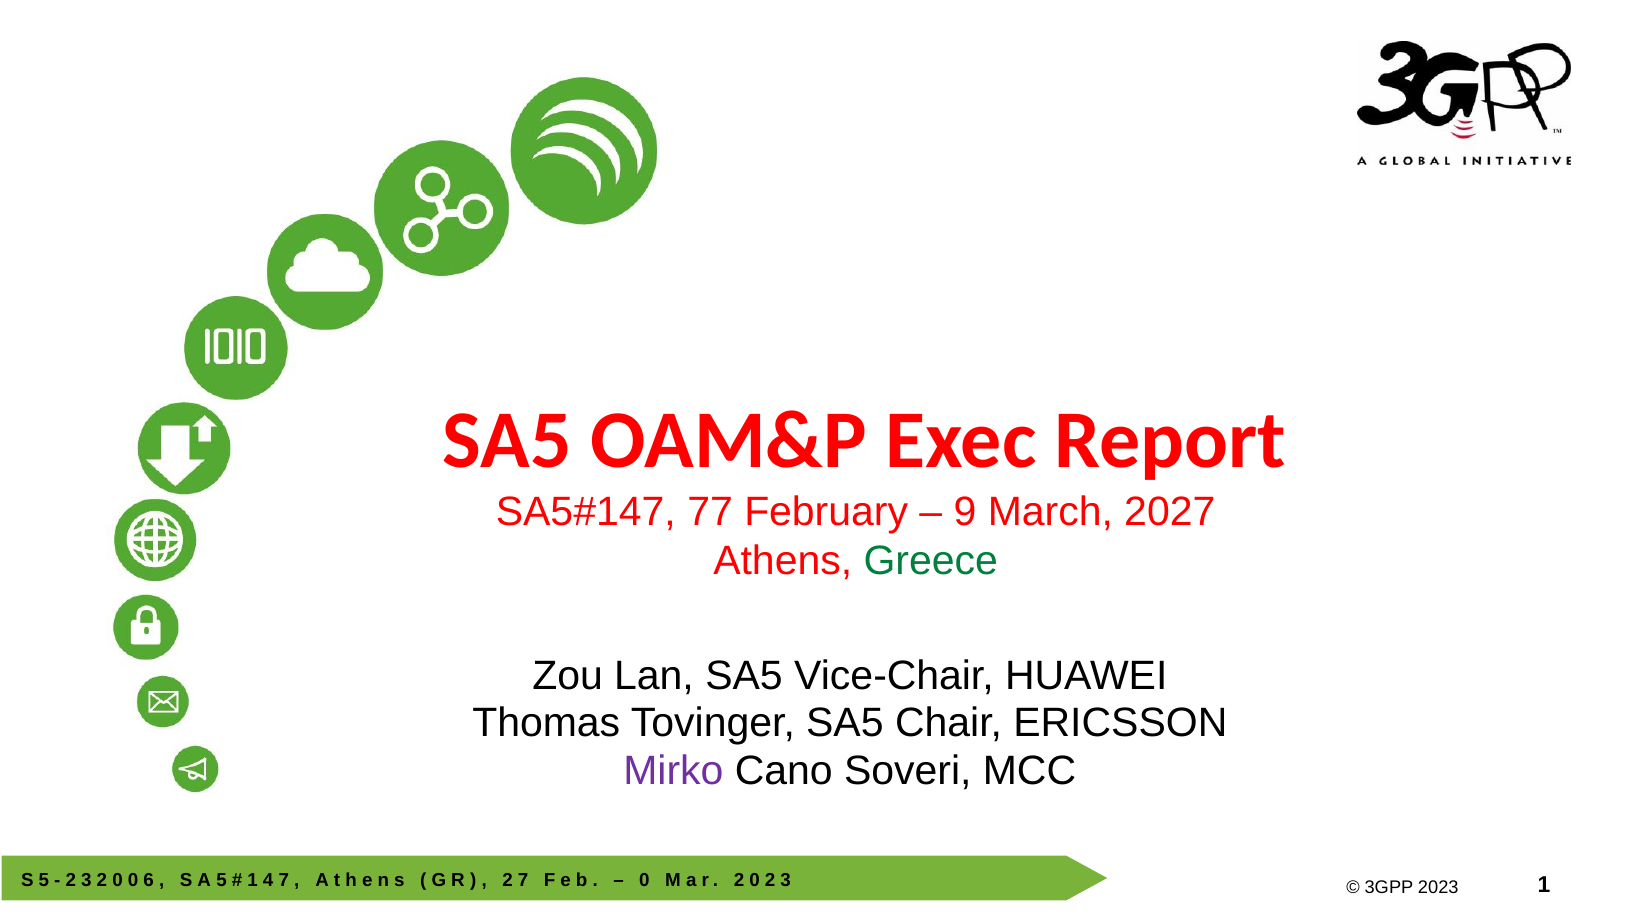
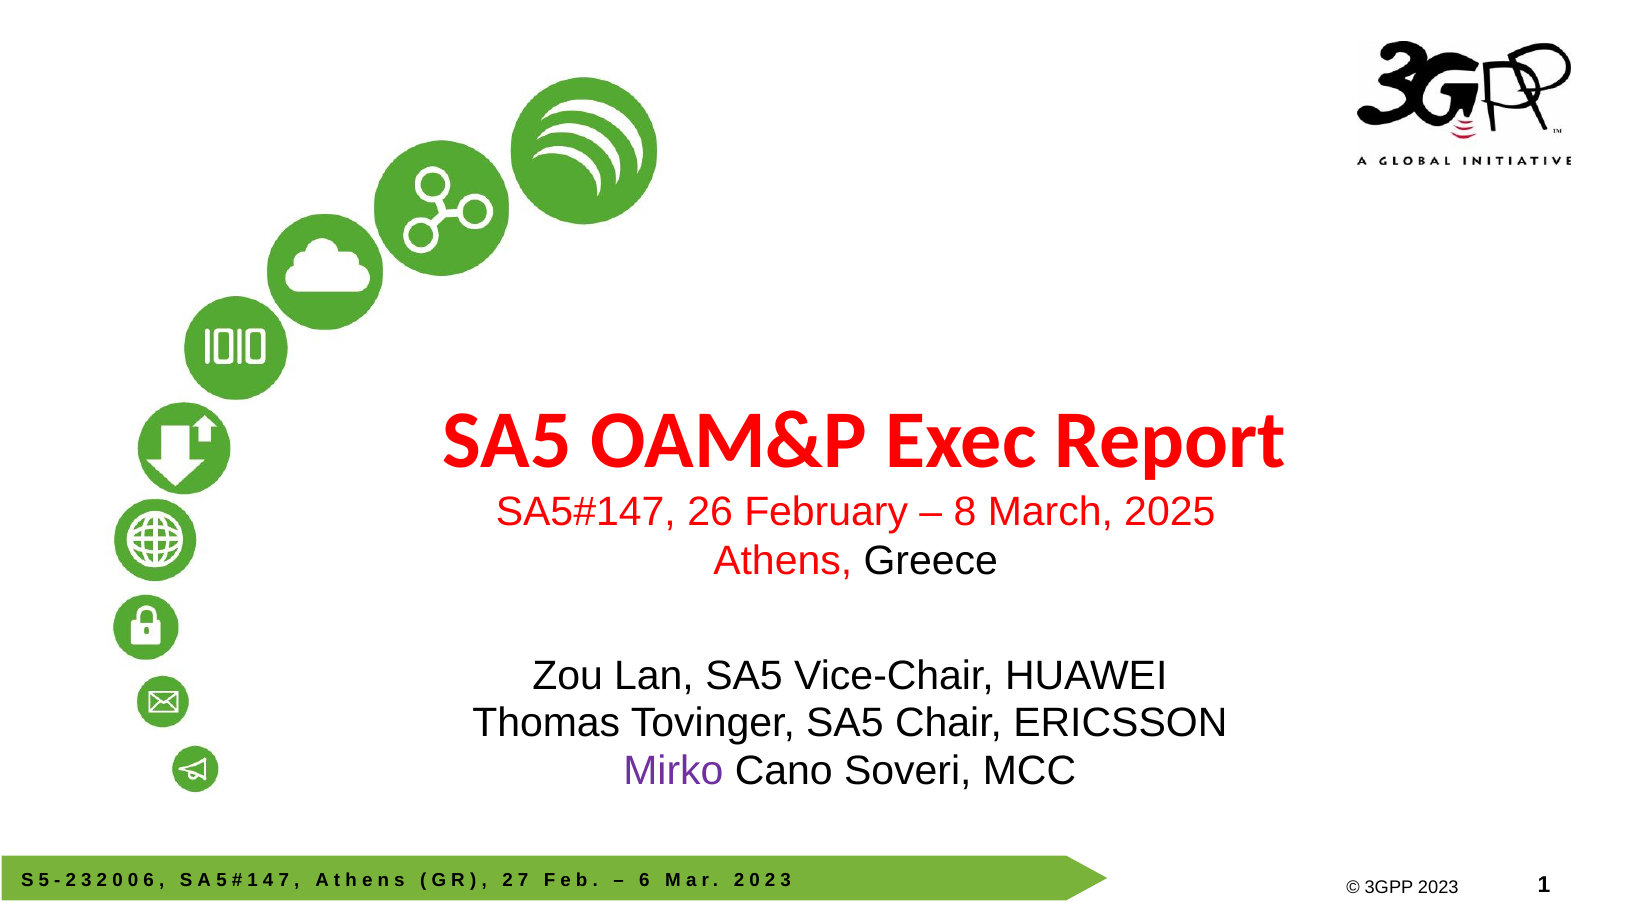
77: 77 -> 26
9: 9 -> 8
2027: 2027 -> 2025
Greece colour: green -> black
0 at (644, 880): 0 -> 6
